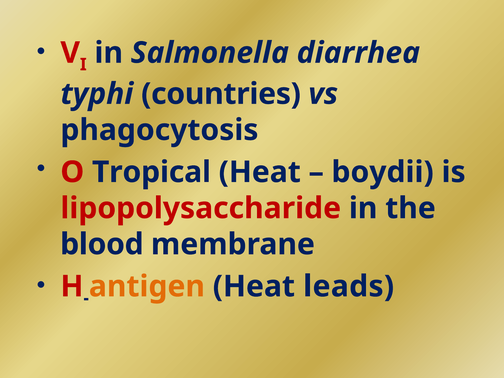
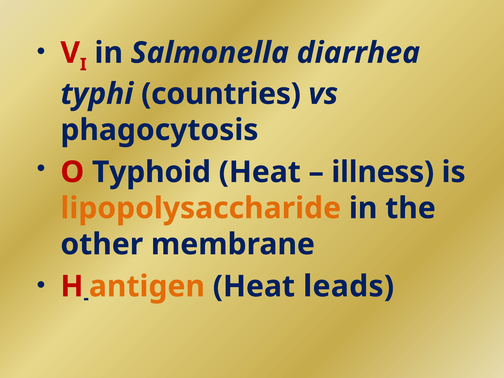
Tropical: Tropical -> Typhoid
boydii: boydii -> illness
lipopolysaccharide colour: red -> orange
blood: blood -> other
